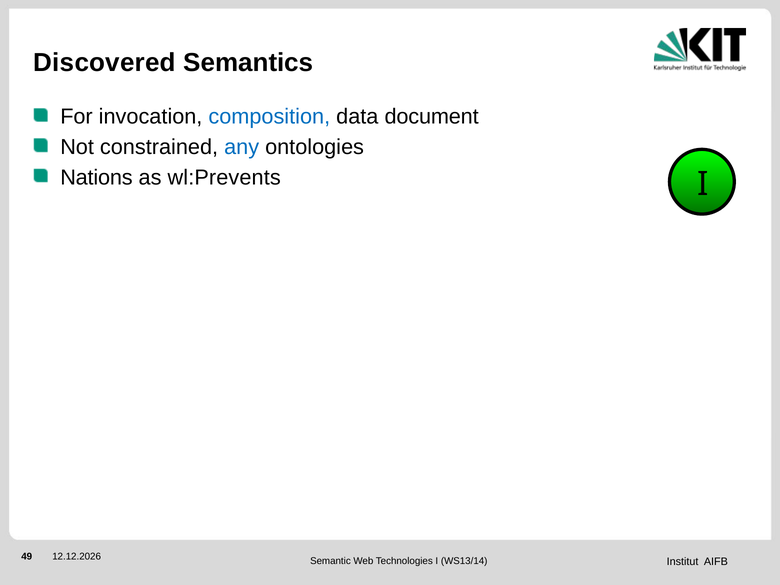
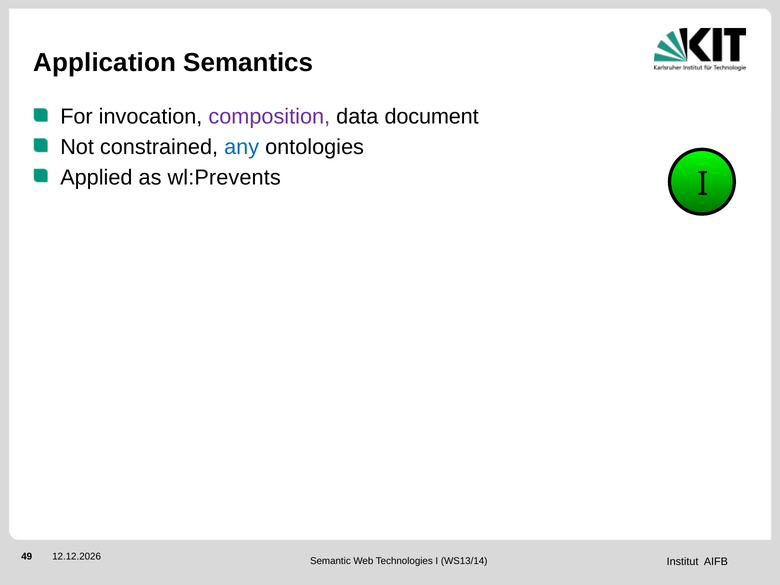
Discovered: Discovered -> Application
composition colour: blue -> purple
Nations: Nations -> Applied
